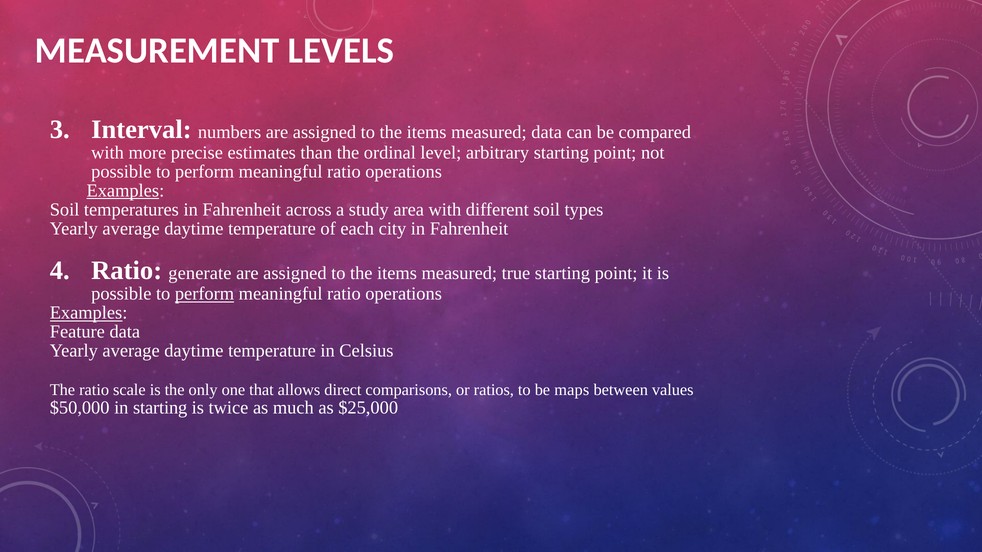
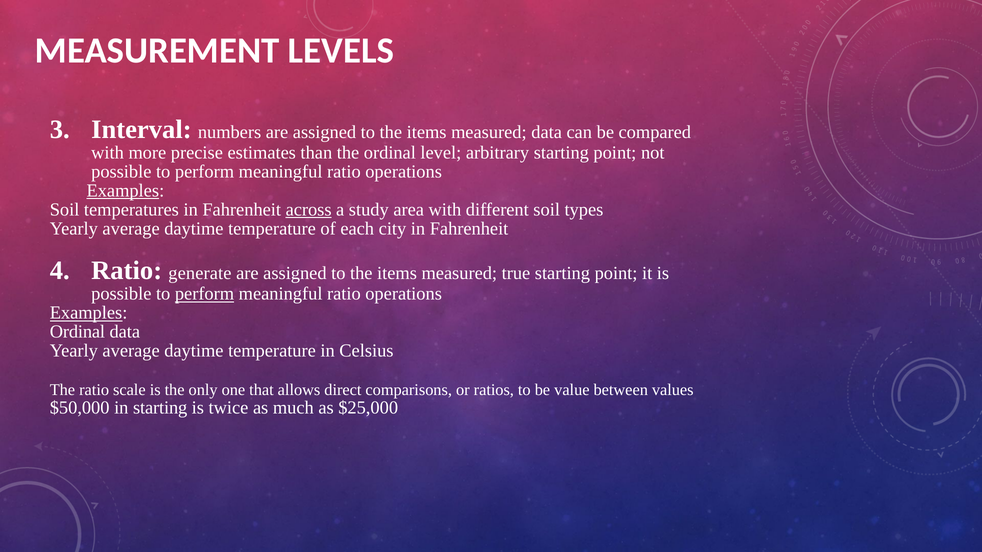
across underline: none -> present
Feature at (77, 332): Feature -> Ordinal
maps: maps -> value
